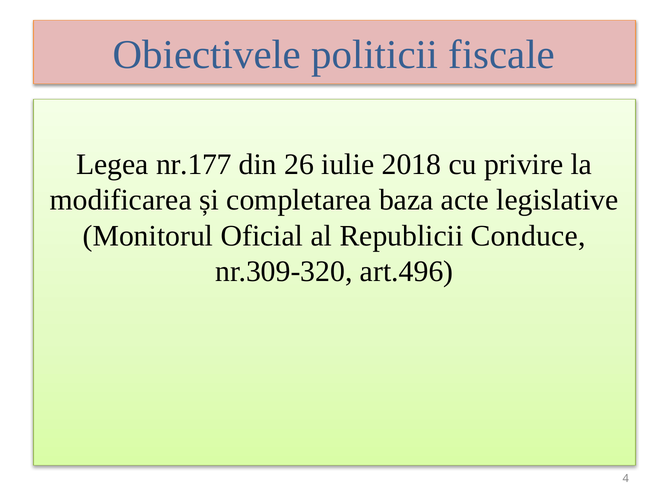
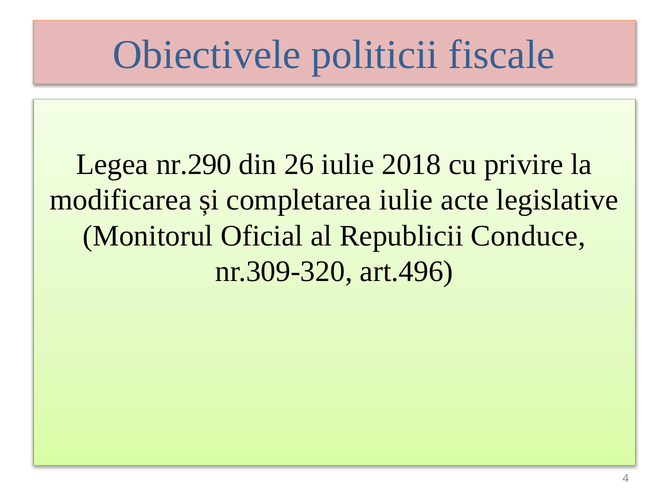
nr.177: nr.177 -> nr.290
completarea baza: baza -> iulie
